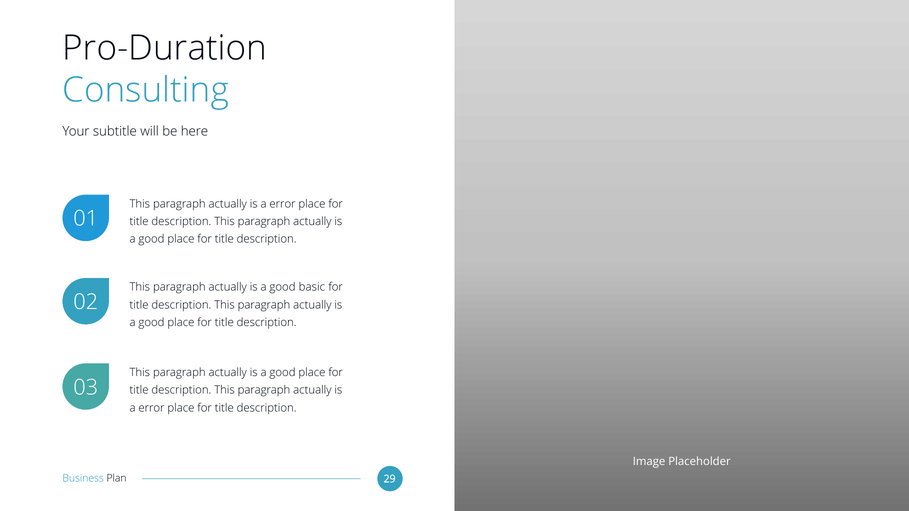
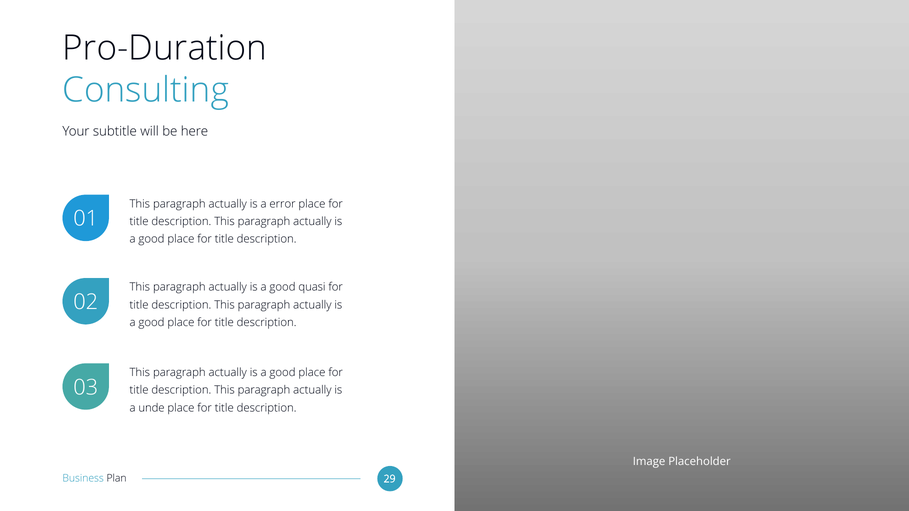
basic: basic -> quasi
error at (152, 408): error -> unde
